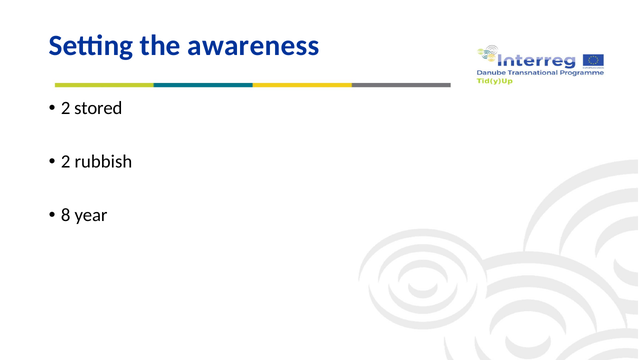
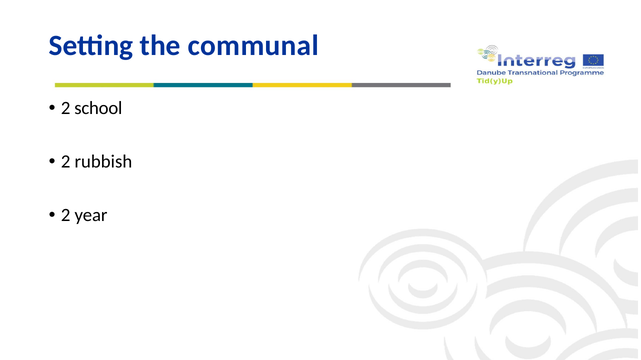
awareness: awareness -> communal
stored: stored -> school
8 at (66, 216): 8 -> 2
